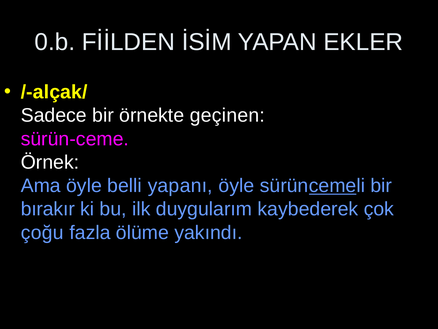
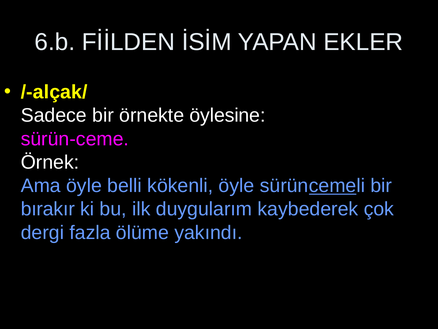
0.b: 0.b -> 6.b
geçinen: geçinen -> öylesine
yapanı: yapanı -> kökenli
çoğu: çoğu -> dergi
